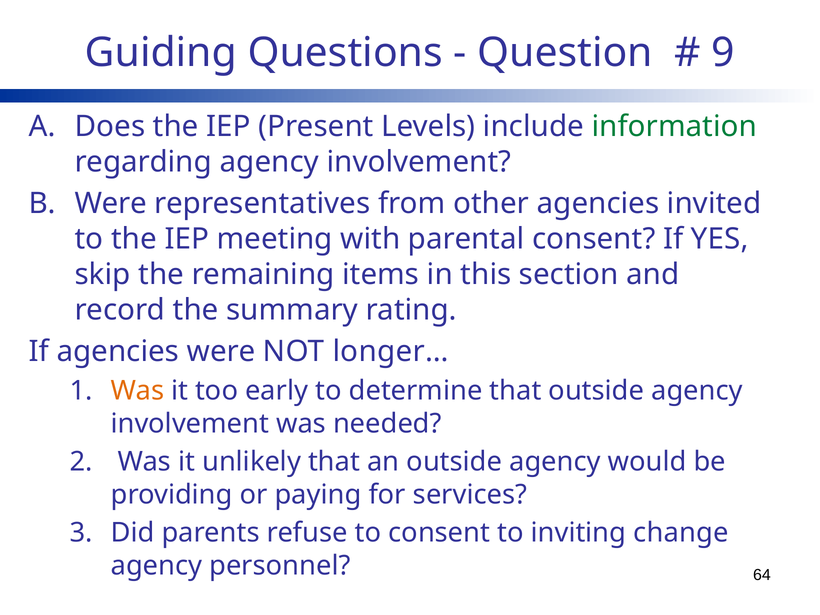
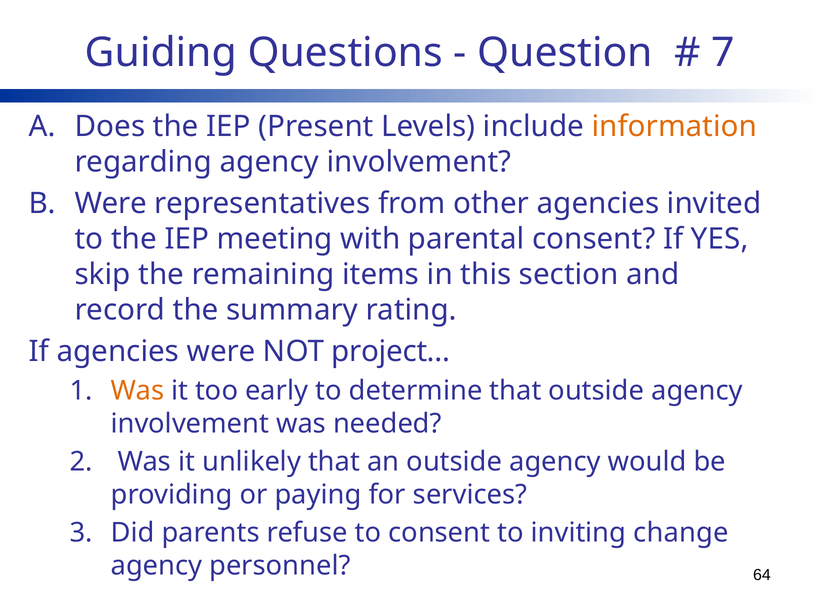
9: 9 -> 7
information colour: green -> orange
longer…: longer… -> project…
